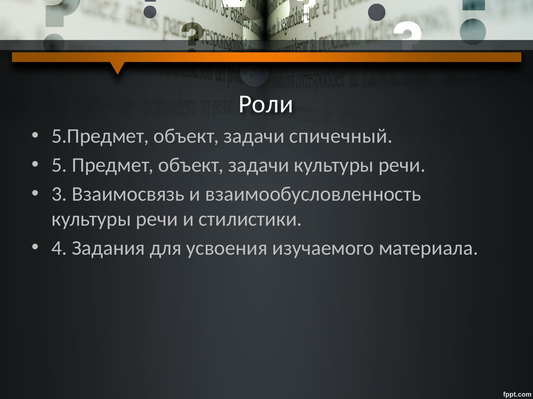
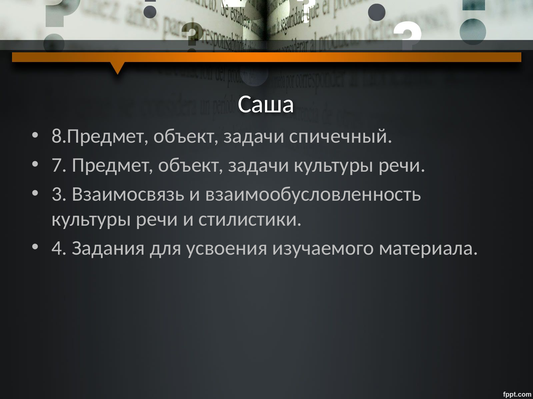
Роли: Роли -> Саша
5.Предмет: 5.Предмет -> 8.Предмет
5: 5 -> 7
